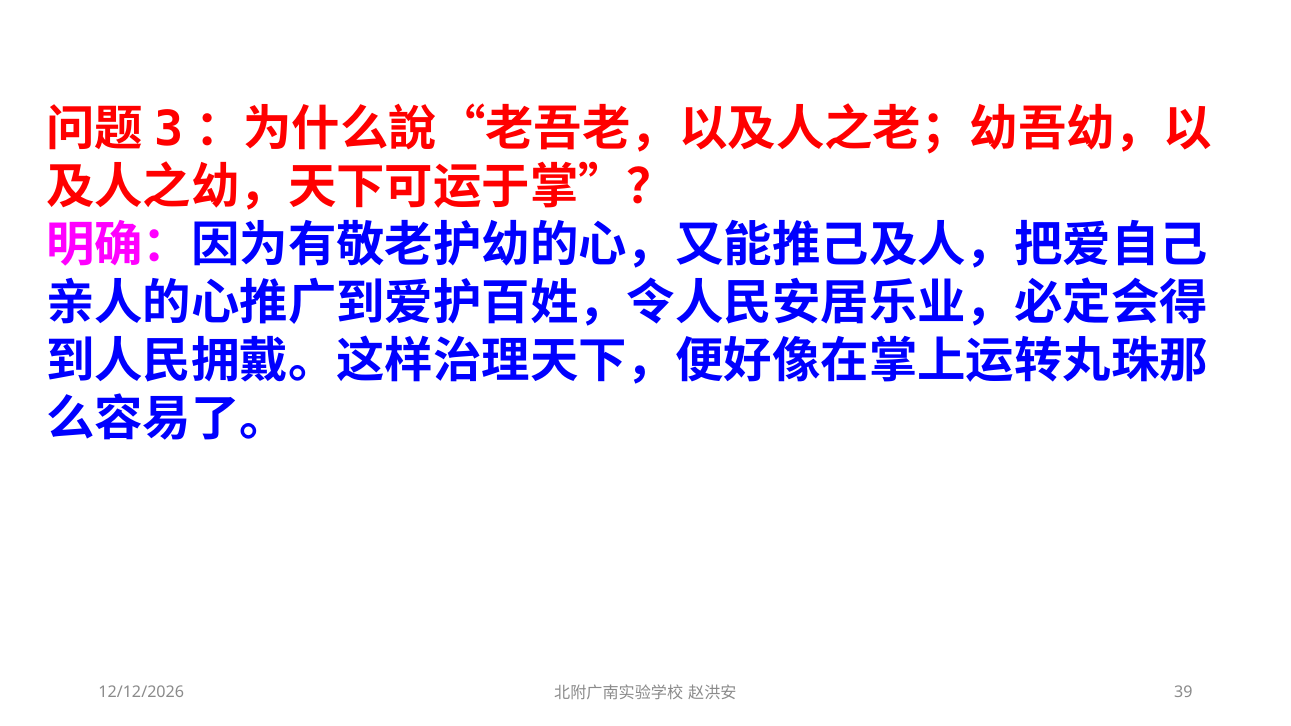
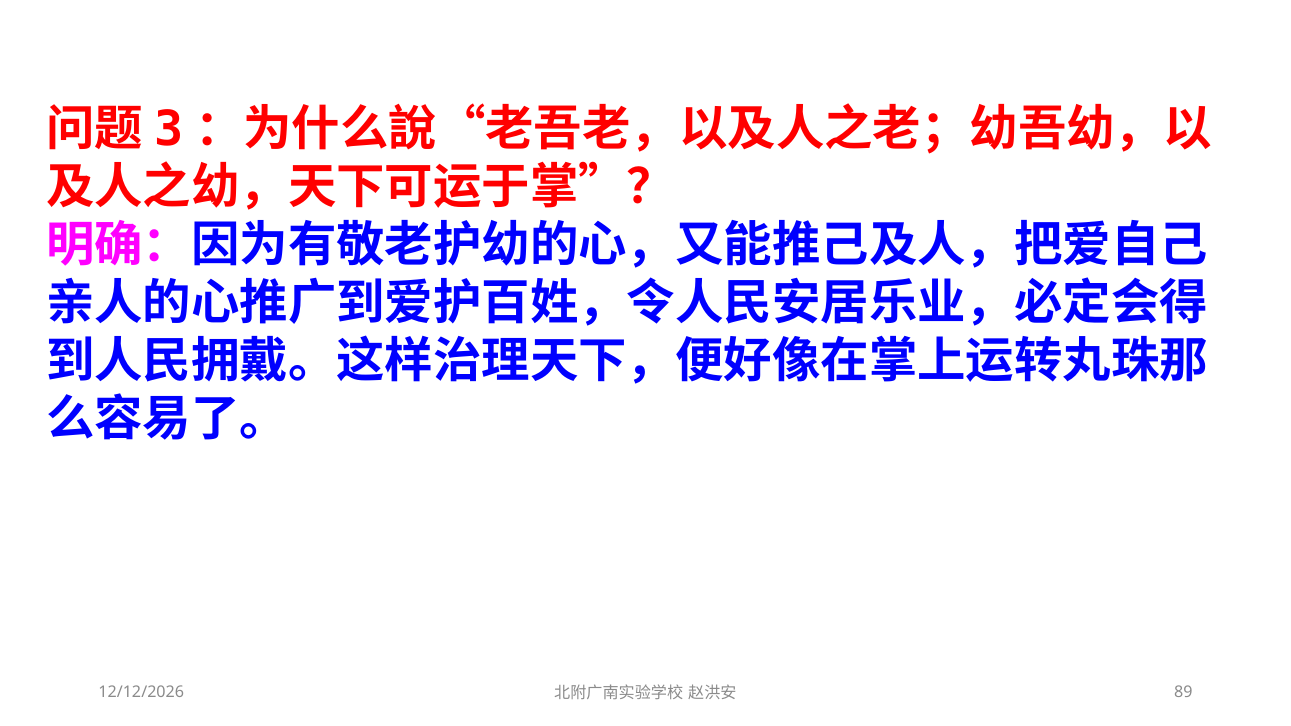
39: 39 -> 89
